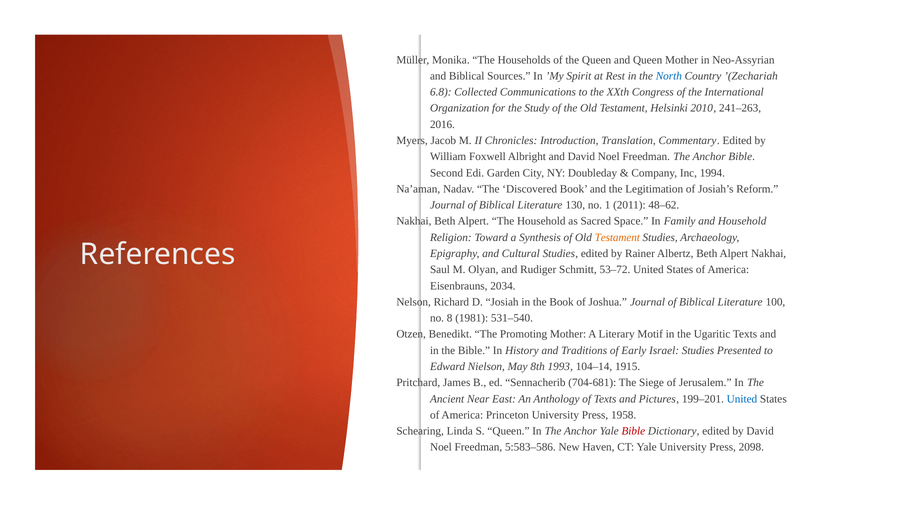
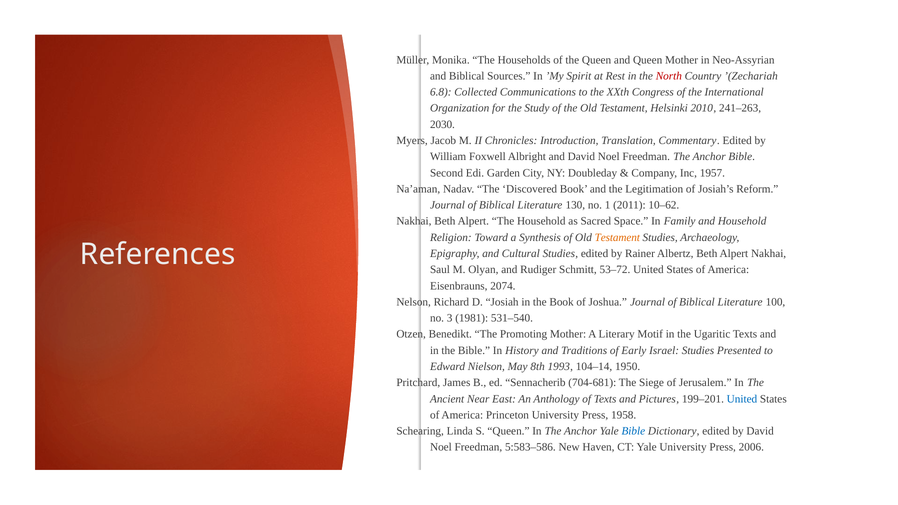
North colour: blue -> red
2016: 2016 -> 2030
1994: 1994 -> 1957
48–62: 48–62 -> 10–62
2034: 2034 -> 2074
8: 8 -> 3
1915: 1915 -> 1950
Bible at (633, 431) colour: red -> blue
2098: 2098 -> 2006
